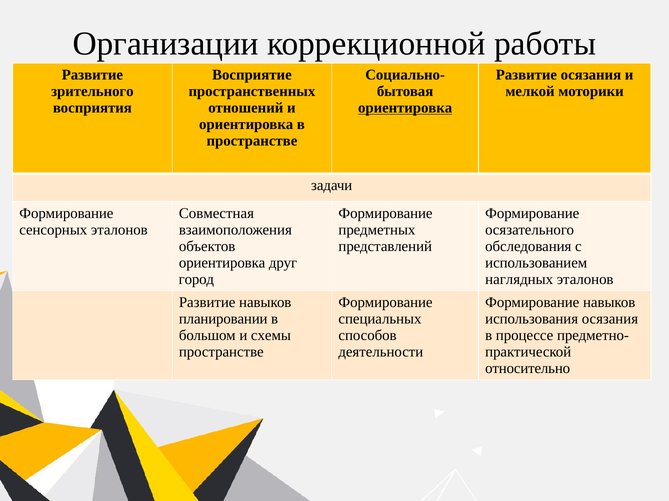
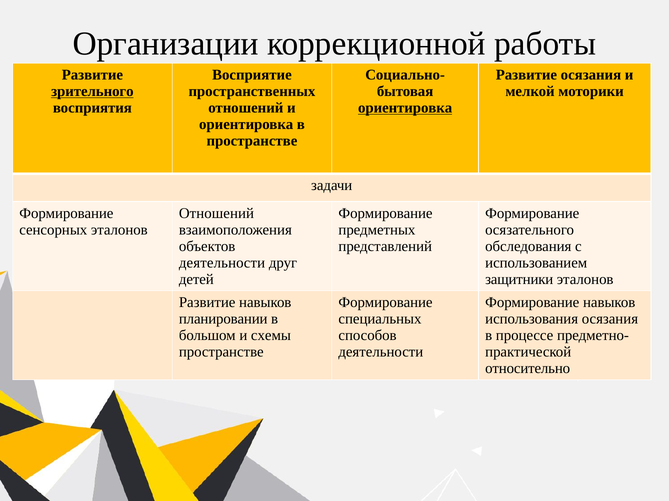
зрительного underline: none -> present
Совместная at (216, 214): Совместная -> Отношений
ориентировка at (222, 263): ориентировка -> деятельности
город: город -> детей
наглядных: наглядных -> защитники
